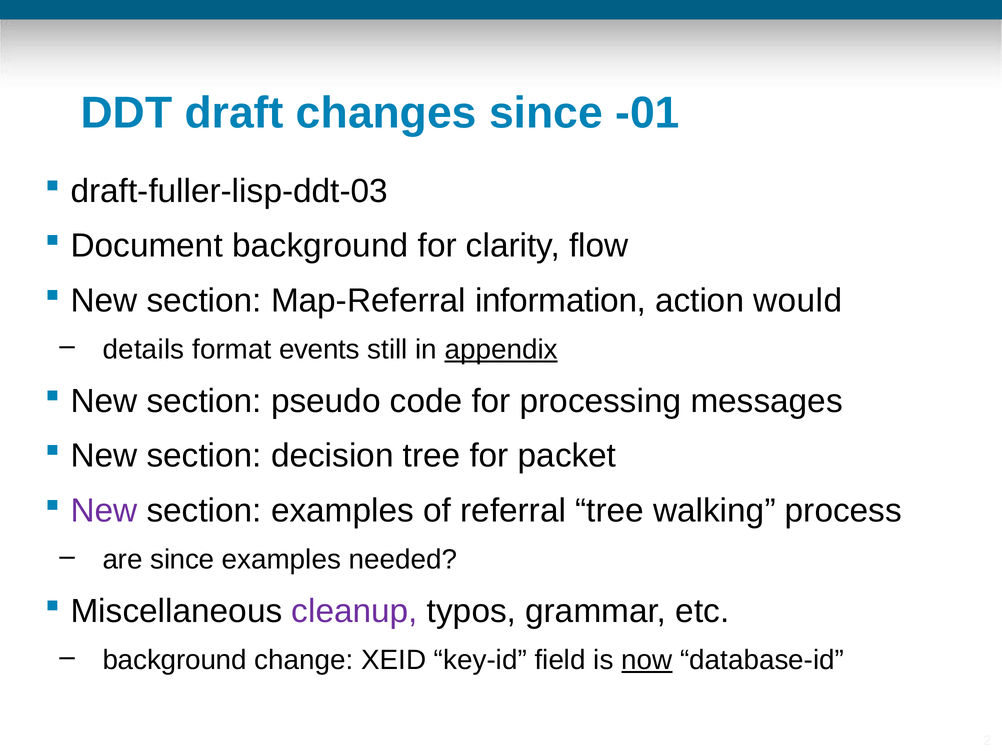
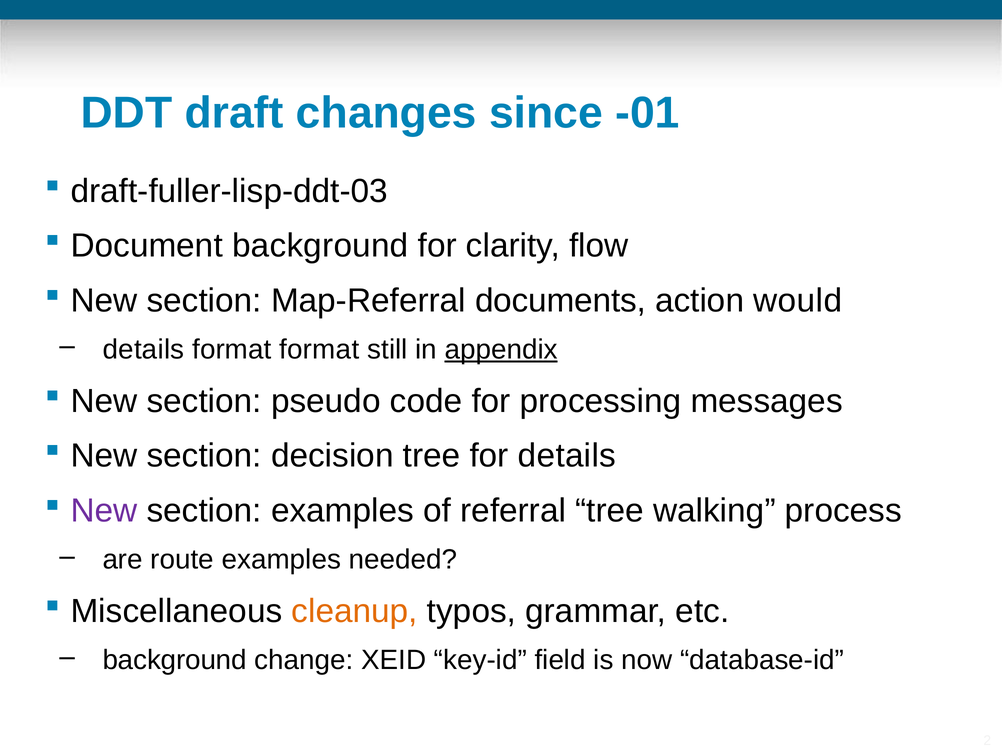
information: information -> documents
format events: events -> format
for packet: packet -> details
are since: since -> route
cleanup colour: purple -> orange
now underline: present -> none
